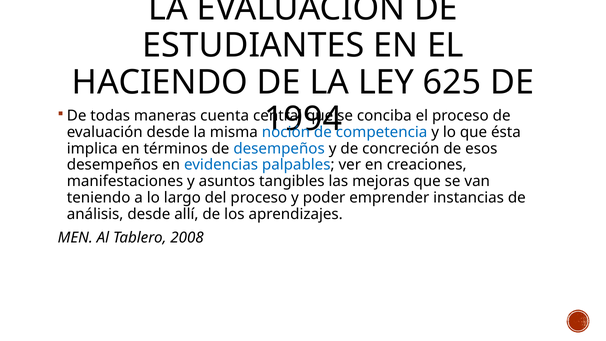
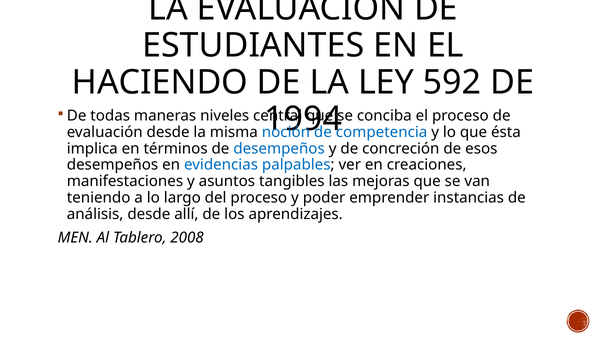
625: 625 -> 592
cuenta: cuenta -> niveles
